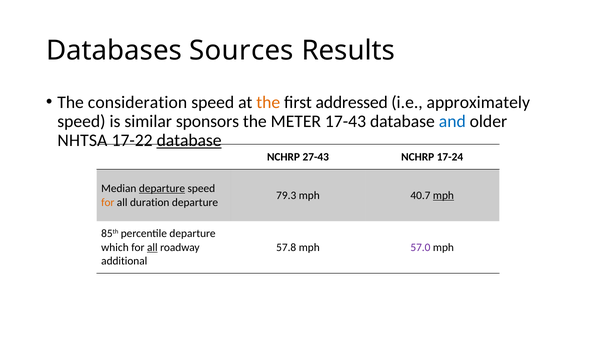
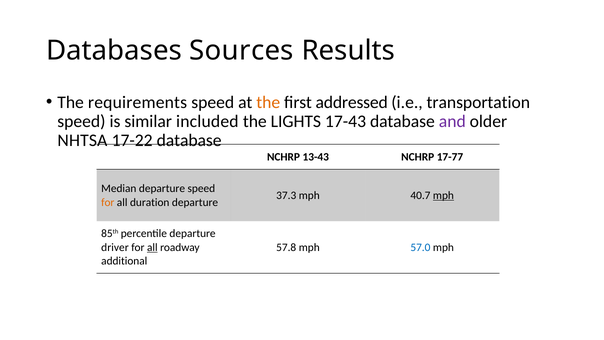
consideration: consideration -> requirements
approximately: approximately -> transportation
sponsors: sponsors -> included
METER: METER -> LIGHTS
and colour: blue -> purple
database at (189, 140) underline: present -> none
27-43: 27-43 -> 13-43
17-24: 17-24 -> 17-77
departure at (162, 188) underline: present -> none
79.3: 79.3 -> 37.3
which: which -> driver
57.0 colour: purple -> blue
